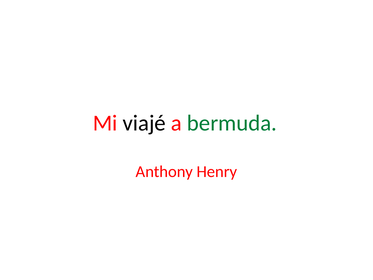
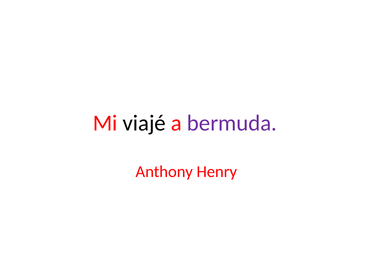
bermuda colour: green -> purple
